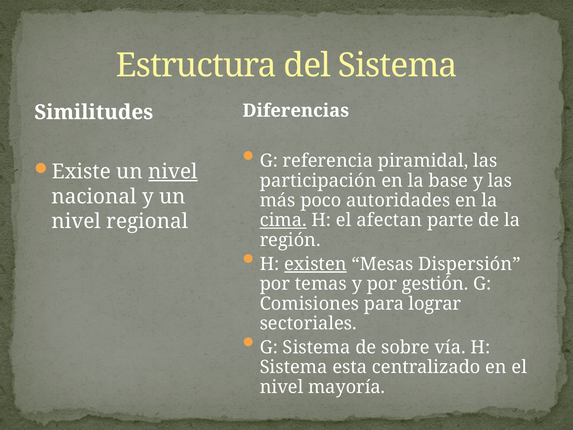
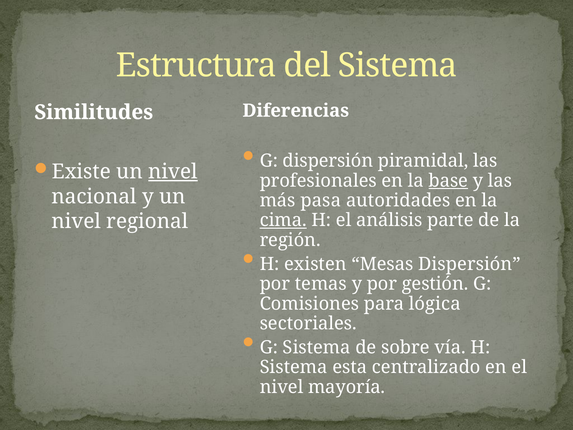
G referencia: referencia -> dispersión
participación: participación -> profesionales
base underline: none -> present
poco: poco -> pasa
afectan: afectan -> análisis
existen underline: present -> none
lograr: lograr -> lógica
